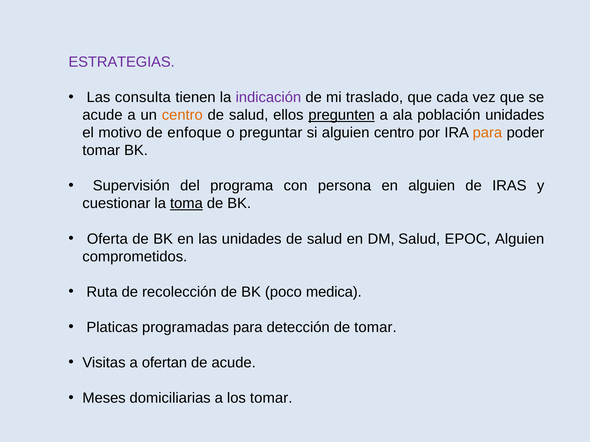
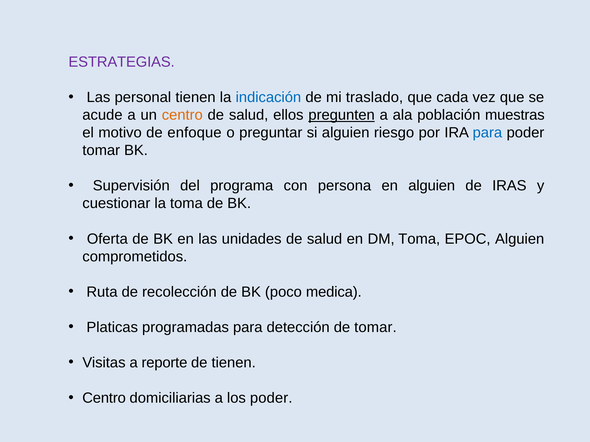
consulta: consulta -> personal
indicación colour: purple -> blue
población unidades: unidades -> muestras
alguien centro: centro -> riesgo
para at (487, 133) colour: orange -> blue
toma at (186, 204) underline: present -> none
DM Salud: Salud -> Toma
ofertan: ofertan -> reporte
de acude: acude -> tienen
Meses at (104, 398): Meses -> Centro
los tomar: tomar -> poder
